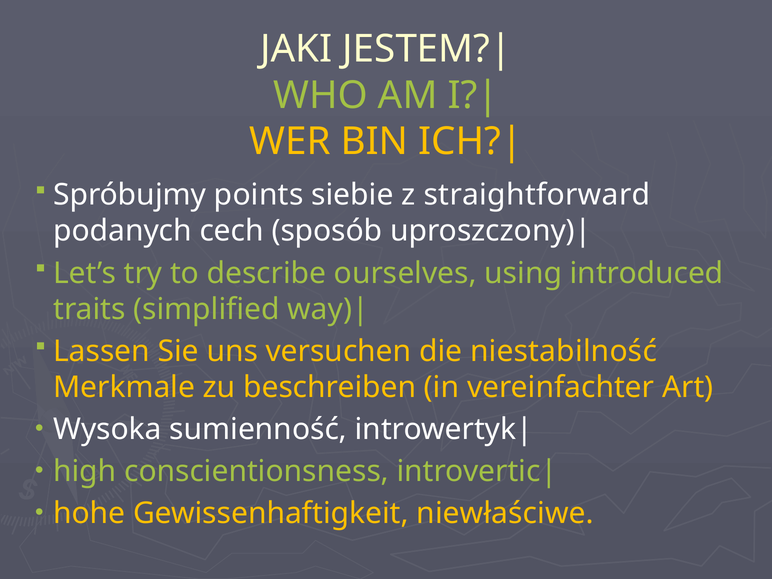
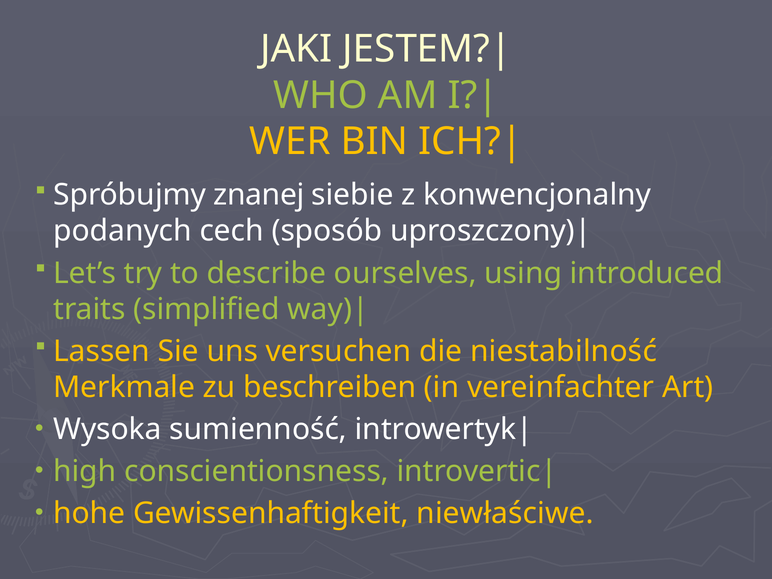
points: points -> znanej
straightforward: straightforward -> konwencjonalny
